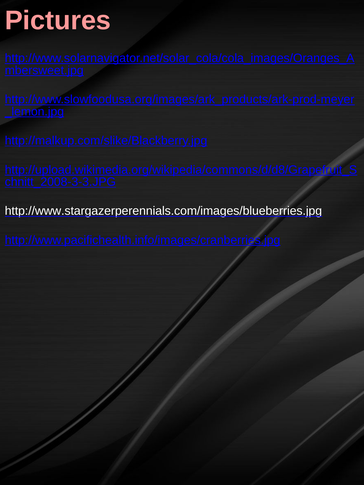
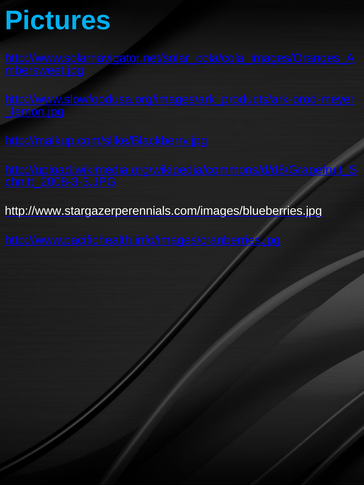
Pictures colour: pink -> light blue
